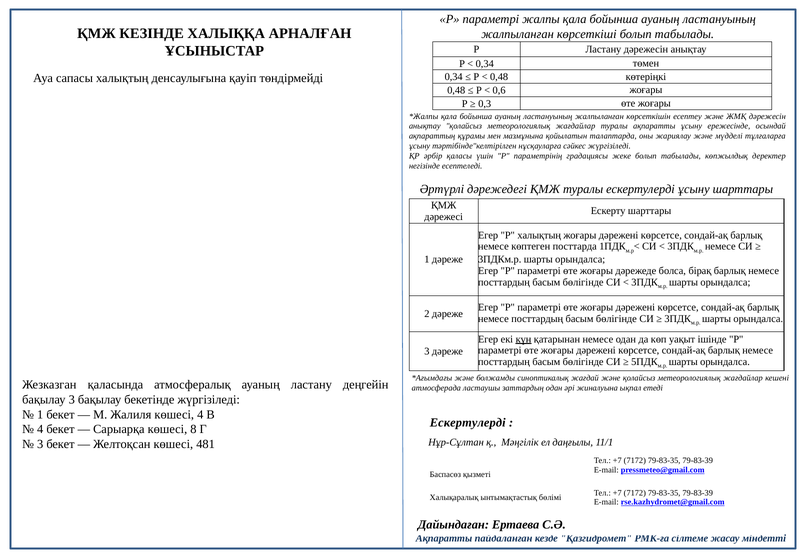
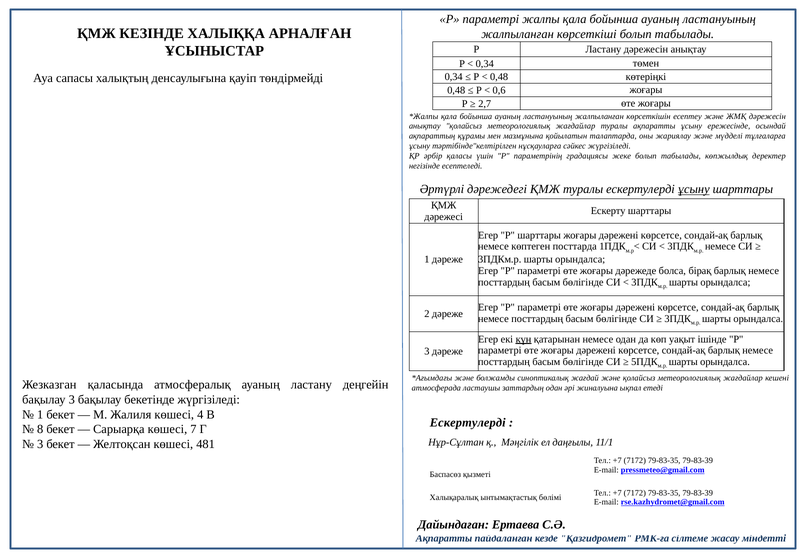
0,3: 0,3 -> 2,7
ұсыну at (694, 189) underline: none -> present
Р халықтың: халықтың -> шарттары
4 at (40, 429): 4 -> 8
8: 8 -> 7
